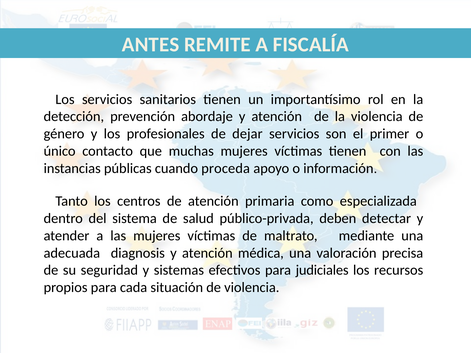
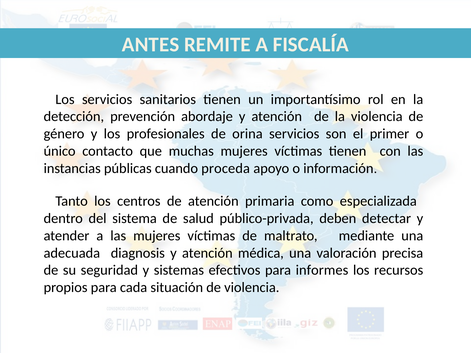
dejar: dejar -> orina
judiciales: judiciales -> informes
